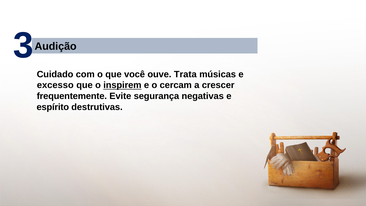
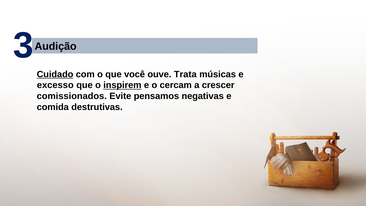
Cuidado underline: none -> present
frequentemente: frequentemente -> comissionados
segurança: segurança -> pensamos
espírito: espírito -> comida
